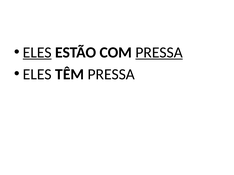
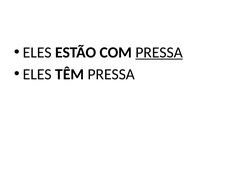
ELES at (37, 53) underline: present -> none
